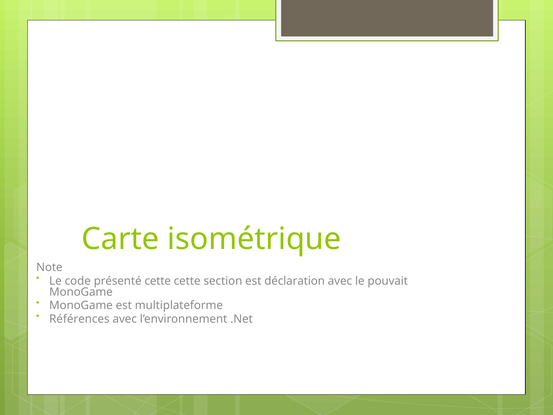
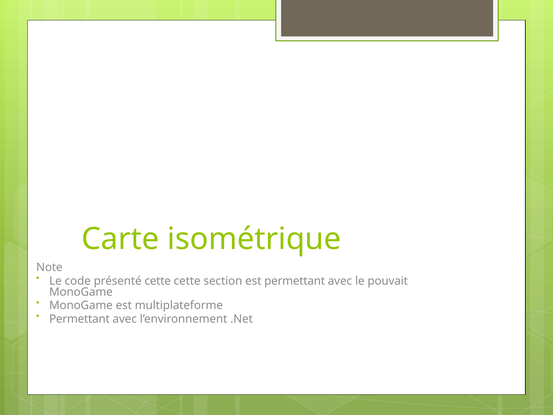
est déclaration: déclaration -> permettant
Références at (79, 319): Références -> Permettant
